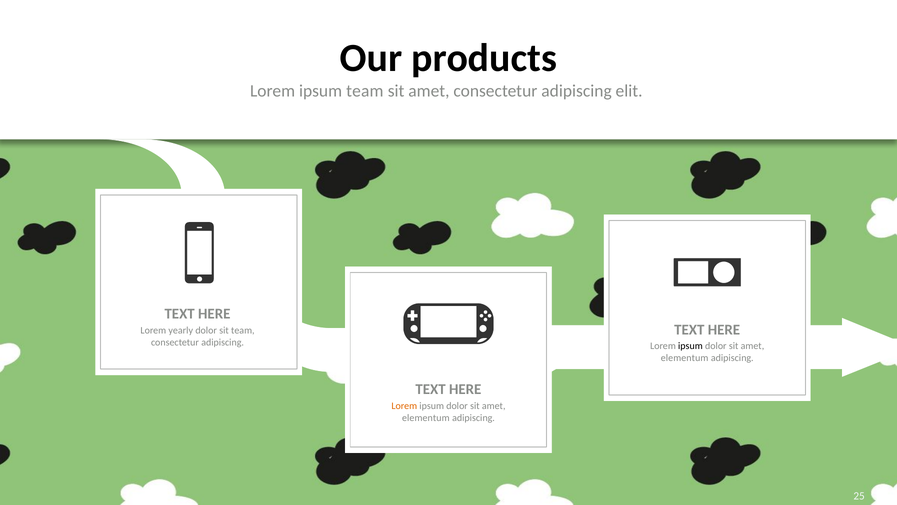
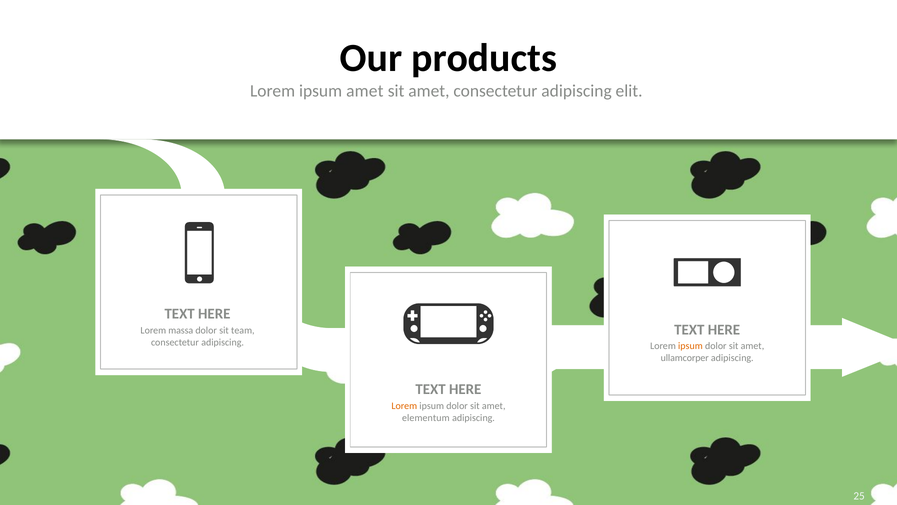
ipsum team: team -> amet
yearly: yearly -> massa
ipsum at (690, 346) colour: black -> orange
elementum at (685, 358): elementum -> ullamcorper
